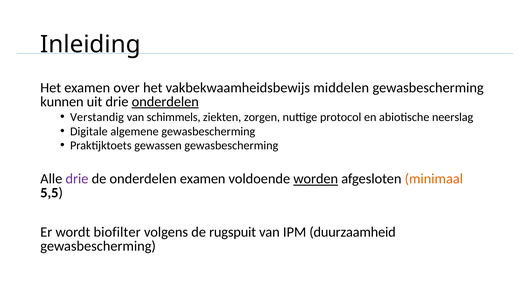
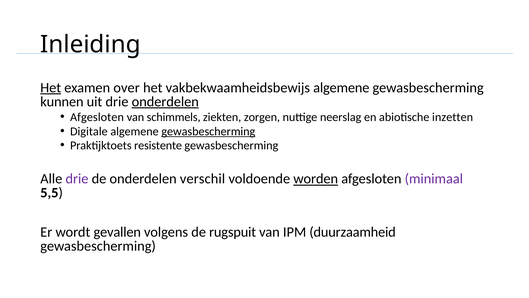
Het at (51, 88) underline: none -> present
vakbekwaamheidsbewijs middelen: middelen -> algemene
Verstandig at (97, 117): Verstandig -> Afgesloten
protocol: protocol -> neerslag
neerslag: neerslag -> inzetten
gewasbescherming at (208, 131) underline: none -> present
gewassen: gewassen -> resistente
onderdelen examen: examen -> verschil
minimaal colour: orange -> purple
biofilter: biofilter -> gevallen
